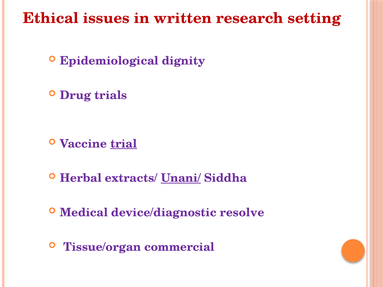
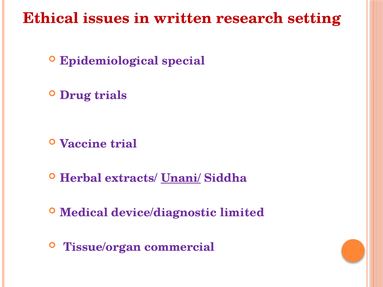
dignity: dignity -> special
trial underline: present -> none
resolve: resolve -> limited
